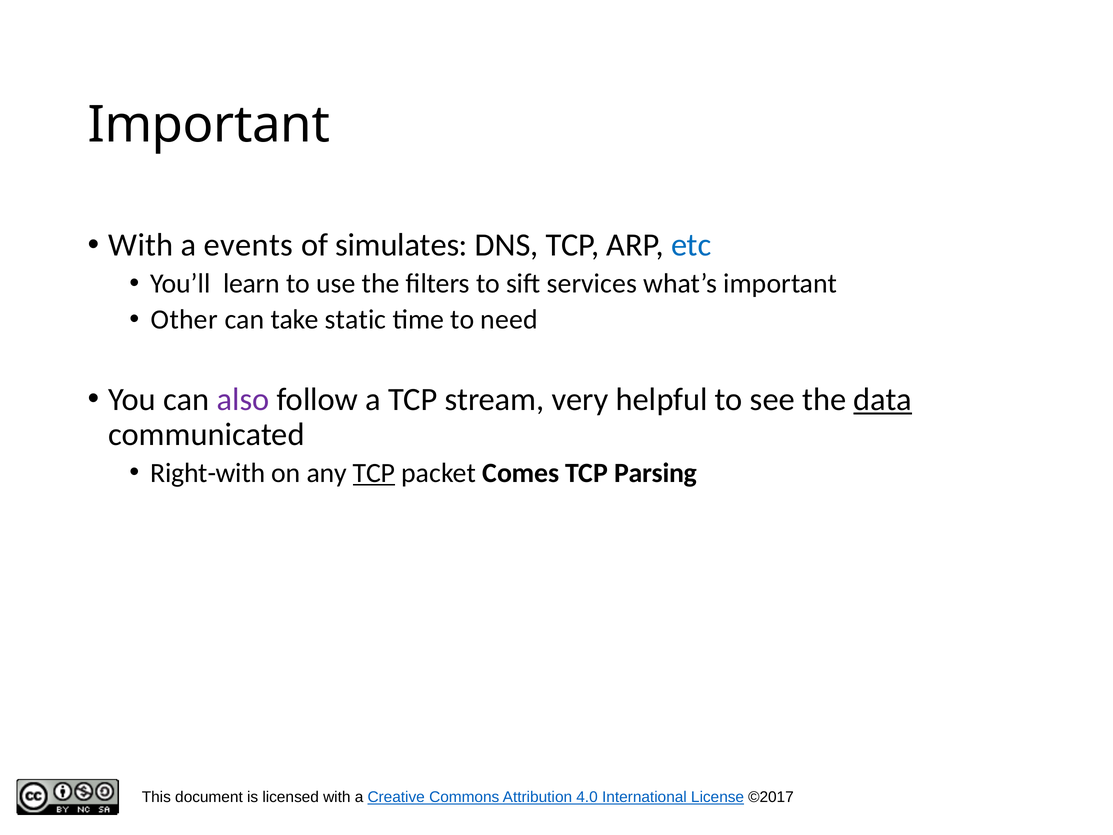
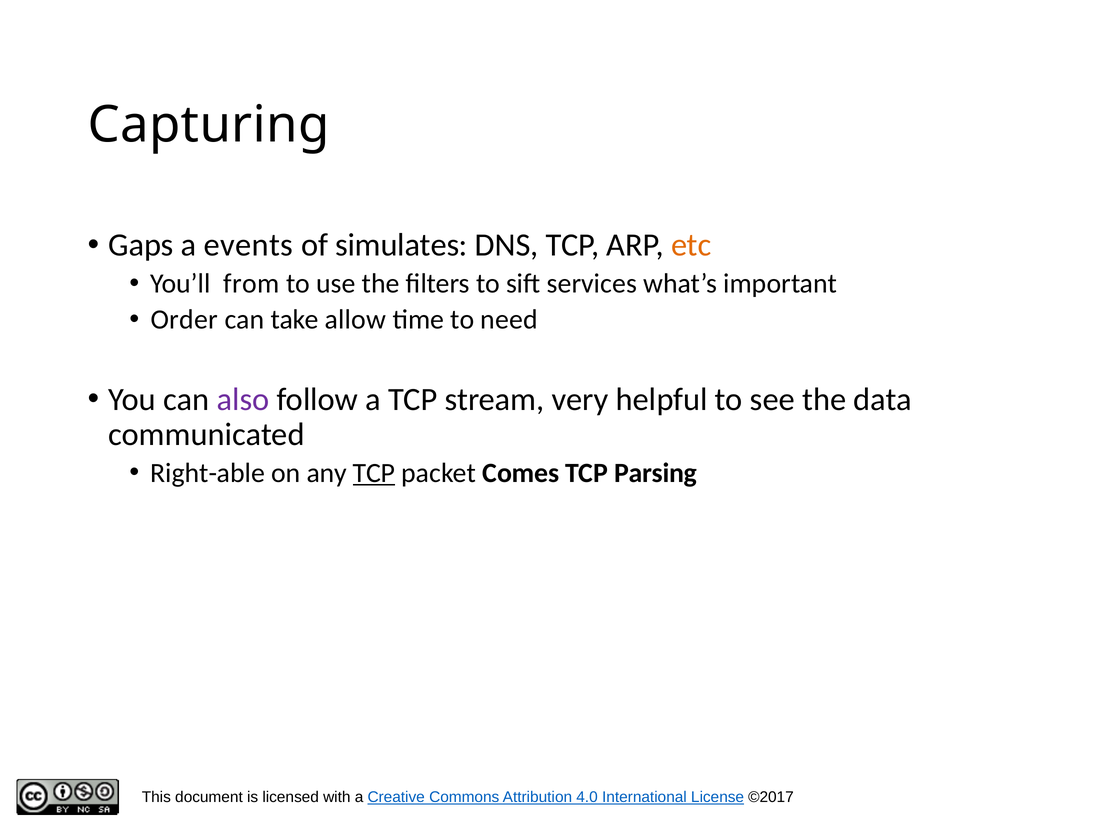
Important at (209, 125): Important -> Capturing
With at (141, 245): With -> Gaps
etc colour: blue -> orange
learn: learn -> from
Other: Other -> Order
static: static -> allow
data underline: present -> none
Right-with: Right-with -> Right-able
